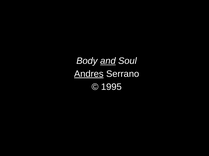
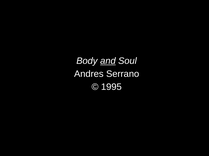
Andres underline: present -> none
